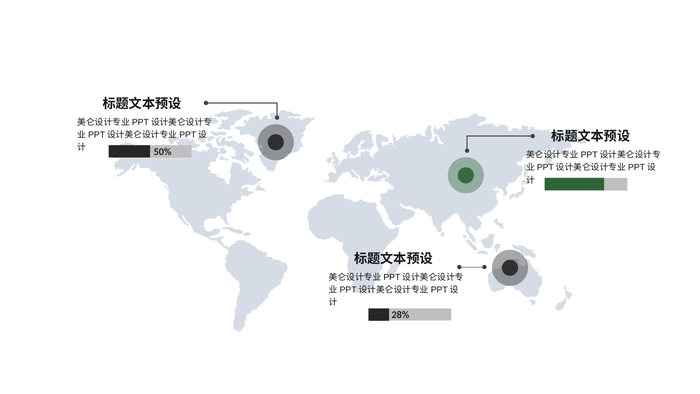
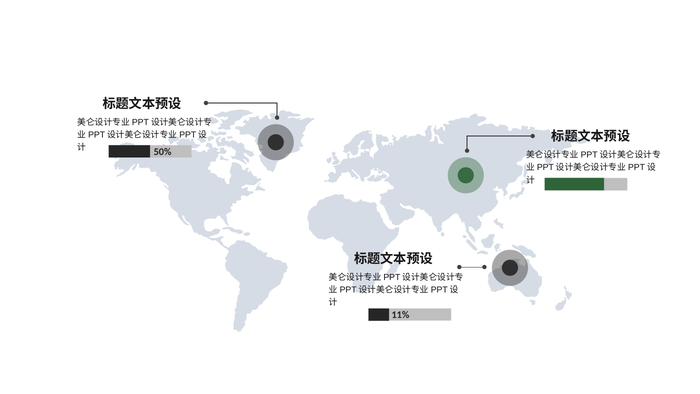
28%: 28% -> 11%
